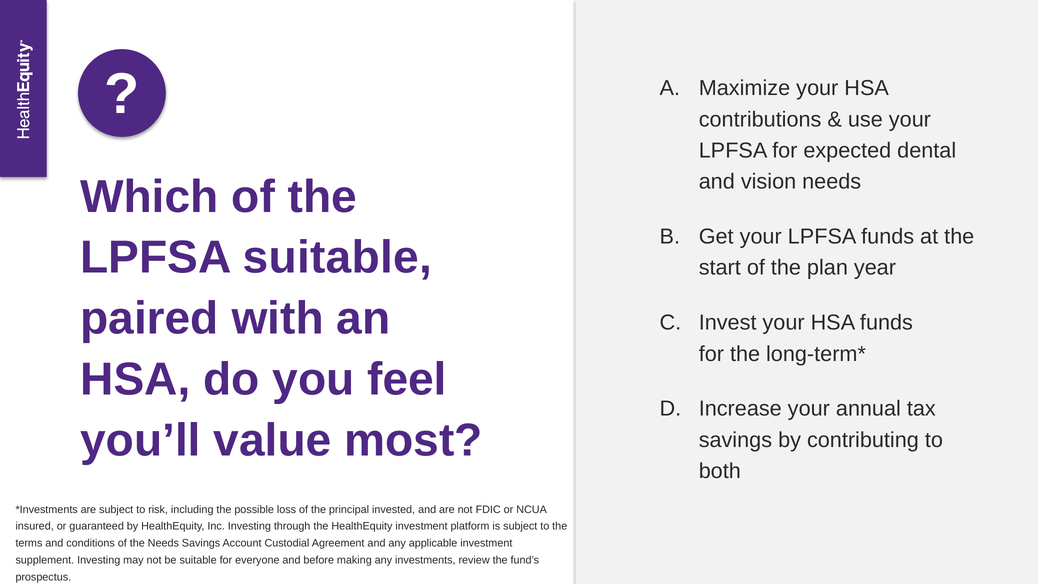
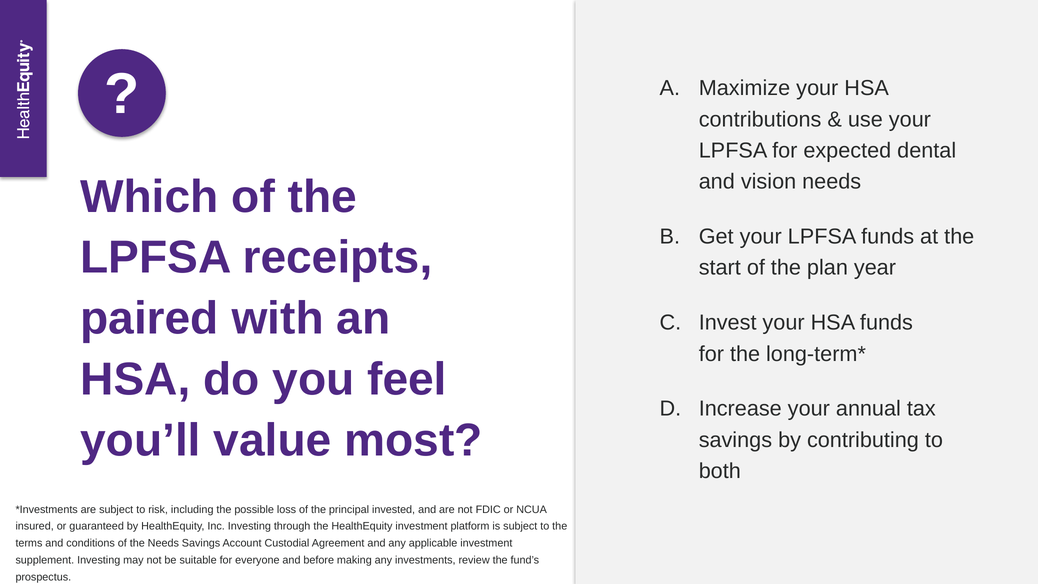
LPFSA suitable: suitable -> receipts
